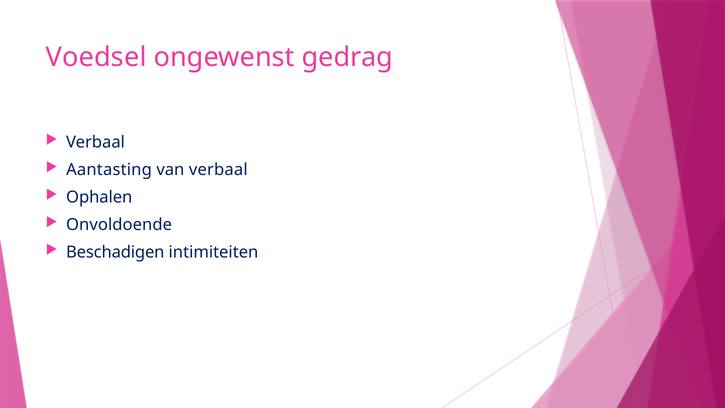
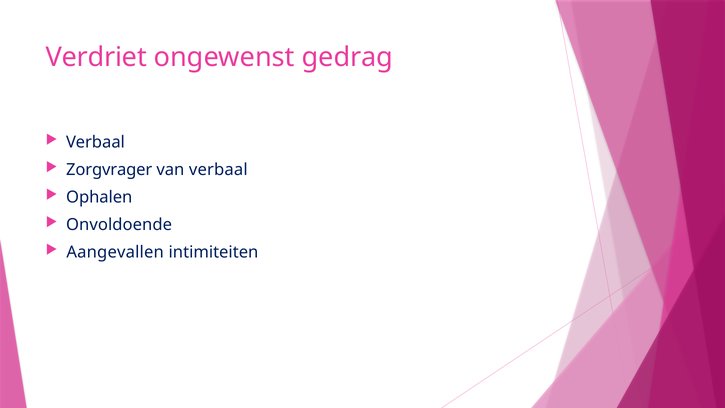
Voedsel: Voedsel -> Verdriet
Aantasting: Aantasting -> Zorgvrager
Beschadigen: Beschadigen -> Aangevallen
